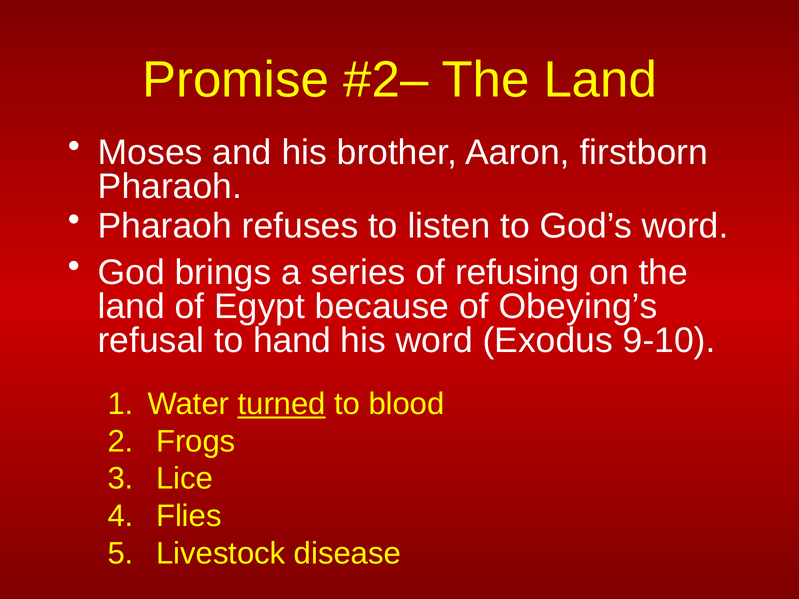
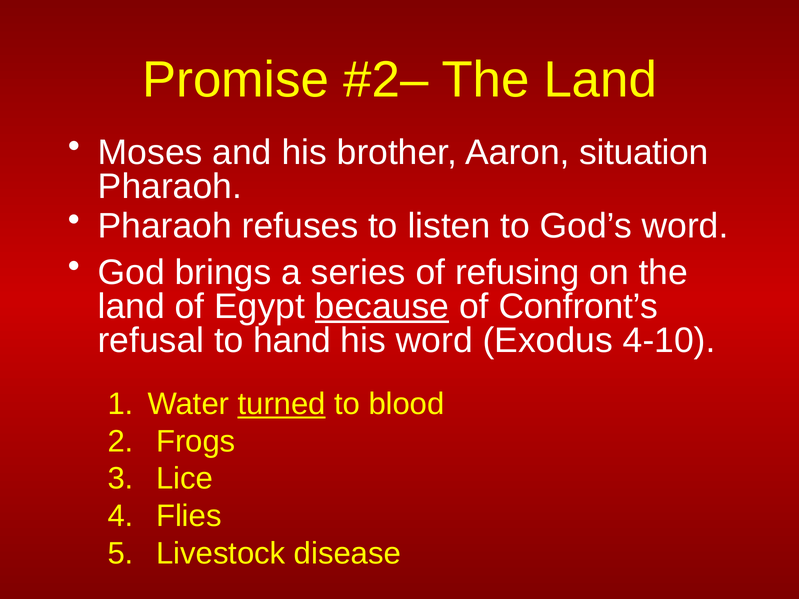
firstborn: firstborn -> situation
because underline: none -> present
Obeying’s: Obeying’s -> Confront’s
9-10: 9-10 -> 4-10
